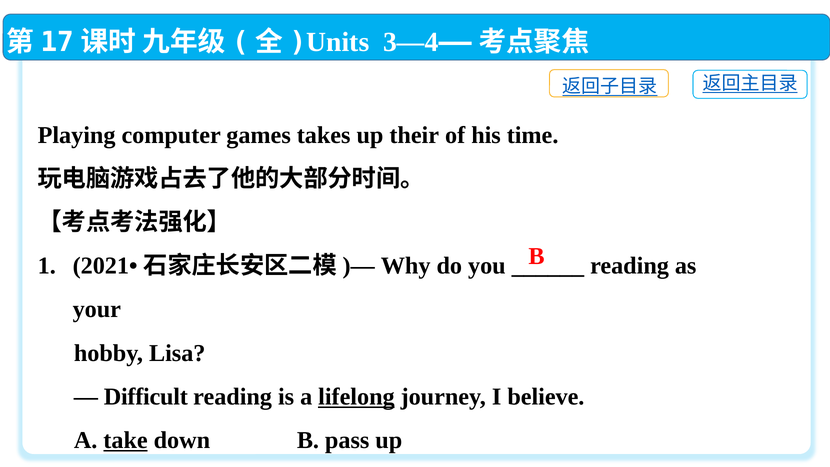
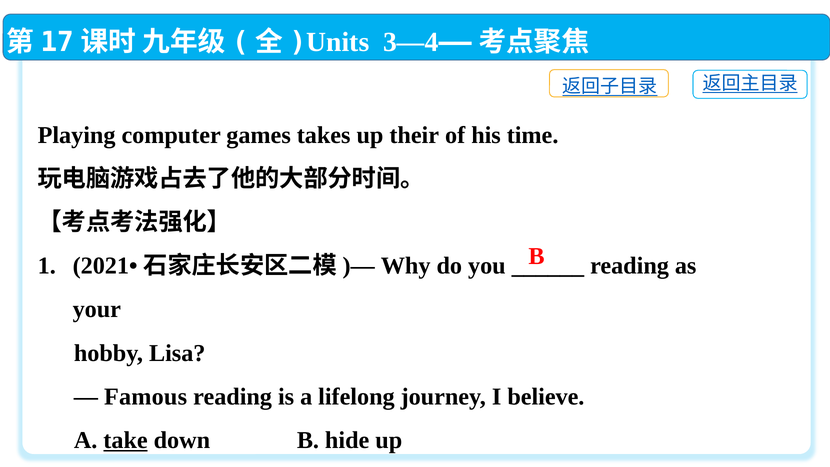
Difficult: Difficult -> Famous
lifelong underline: present -> none
pass: pass -> hide
